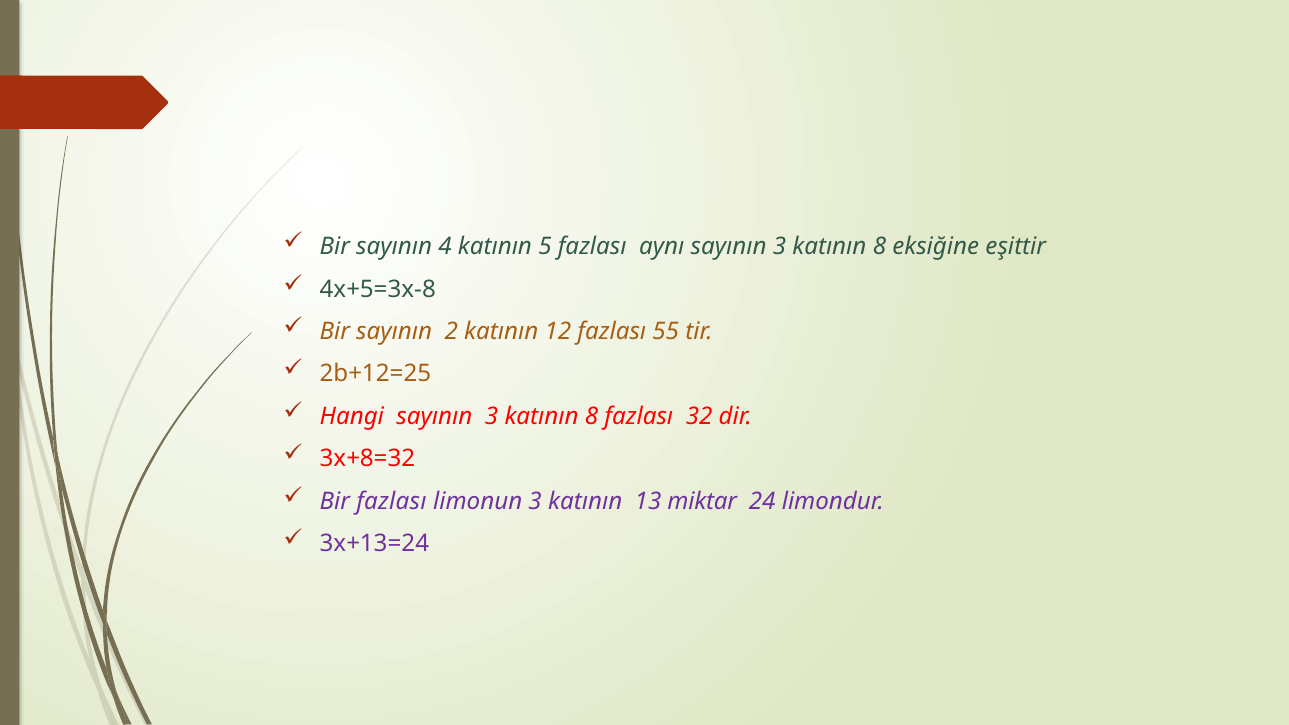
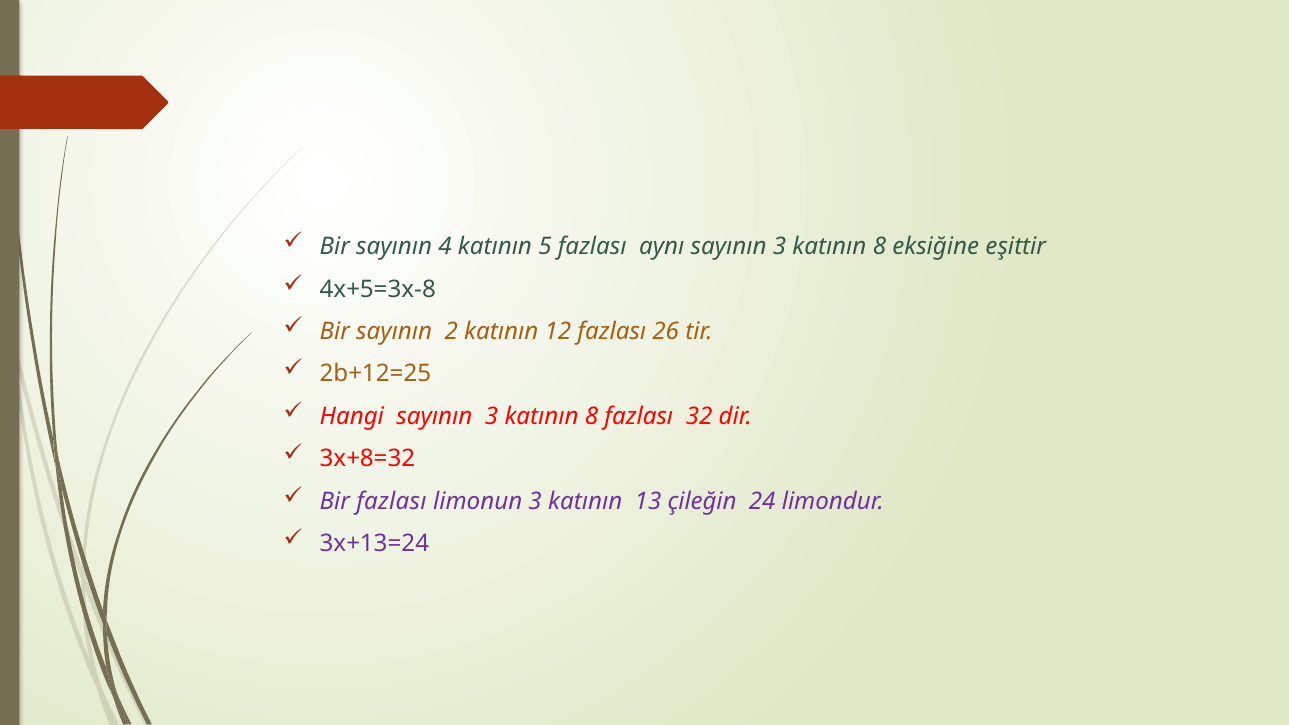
55: 55 -> 26
miktar: miktar -> çileğin
